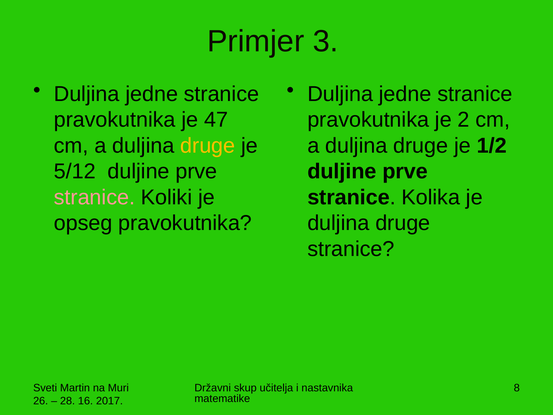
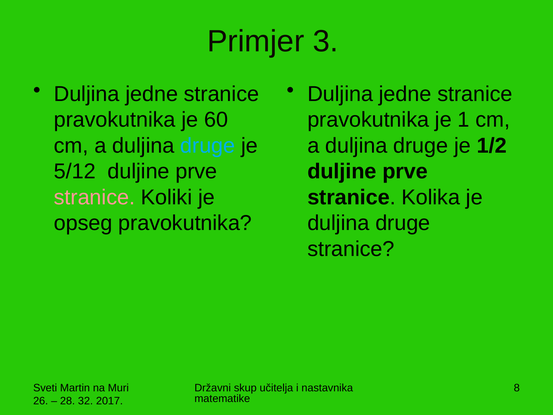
47: 47 -> 60
2: 2 -> 1
druge at (208, 146) colour: yellow -> light blue
16: 16 -> 32
